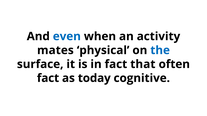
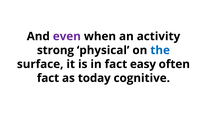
even colour: blue -> purple
mates: mates -> strong
that: that -> easy
